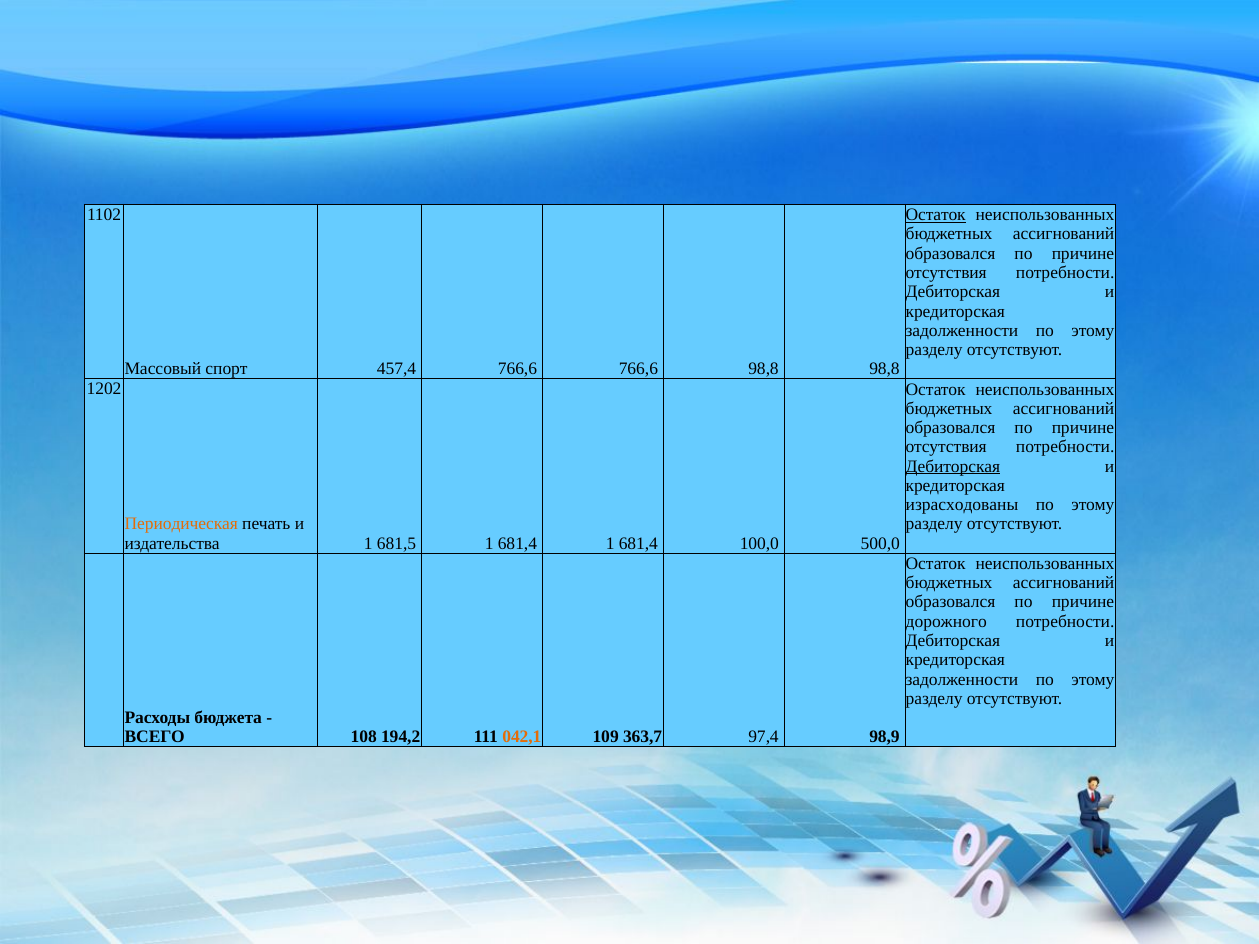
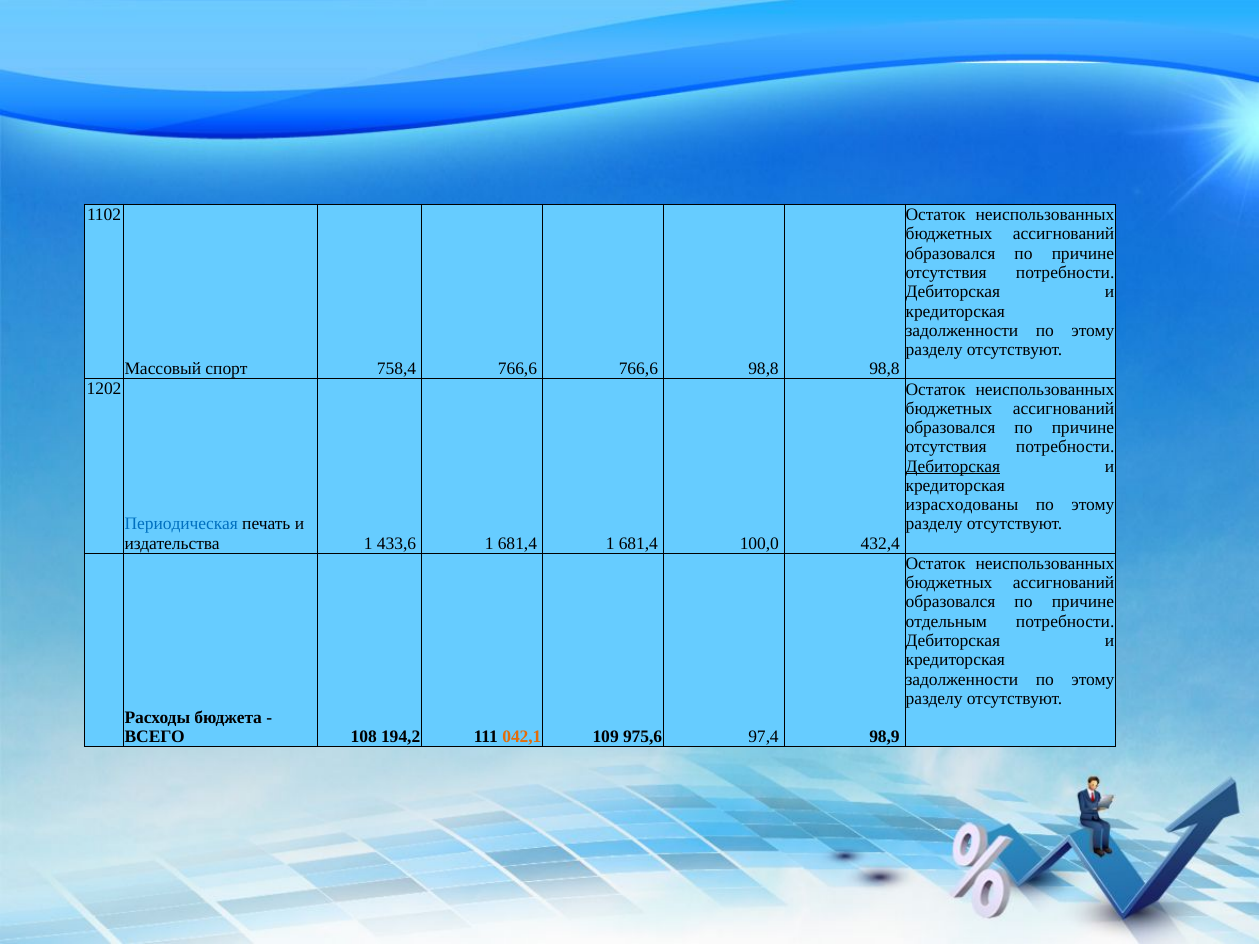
Остаток at (936, 215) underline: present -> none
457,4: 457,4 -> 758,4
Периодическая colour: orange -> blue
681,5: 681,5 -> 433,6
500,0: 500,0 -> 432,4
дорожного: дорожного -> отдельным
363,7: 363,7 -> 975,6
